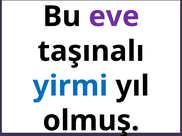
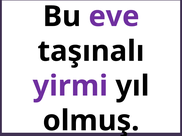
yirmi colour: blue -> purple
